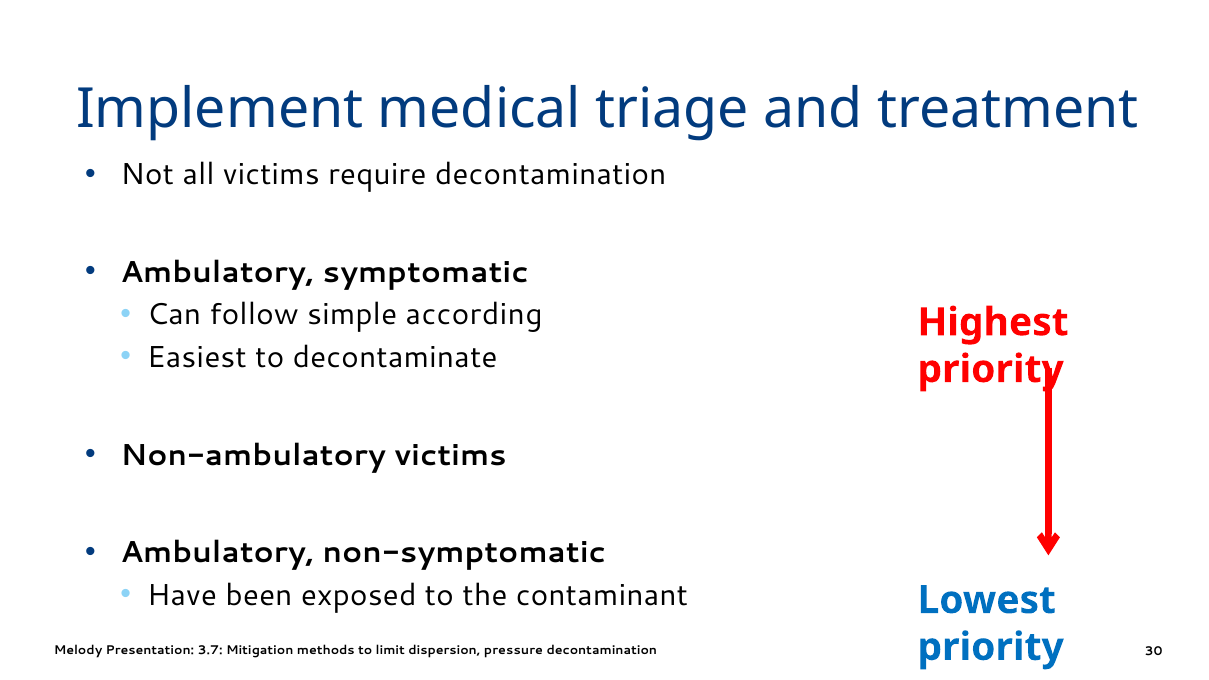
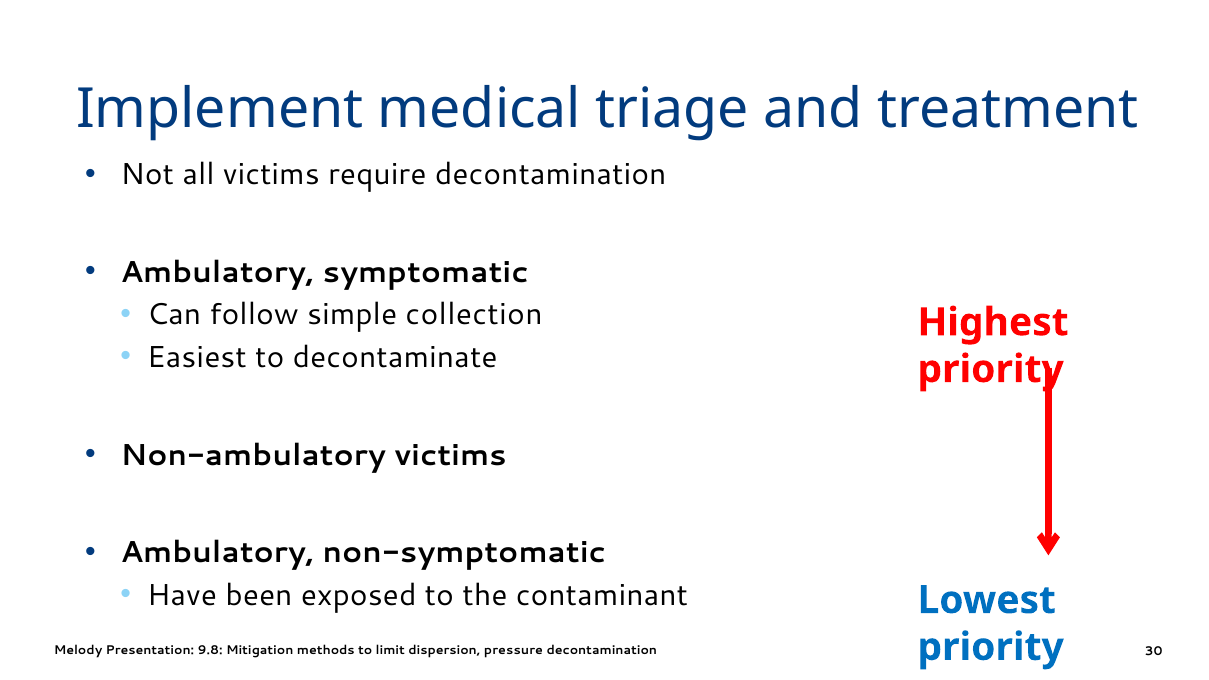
according: according -> collection
3.7: 3.7 -> 9.8
